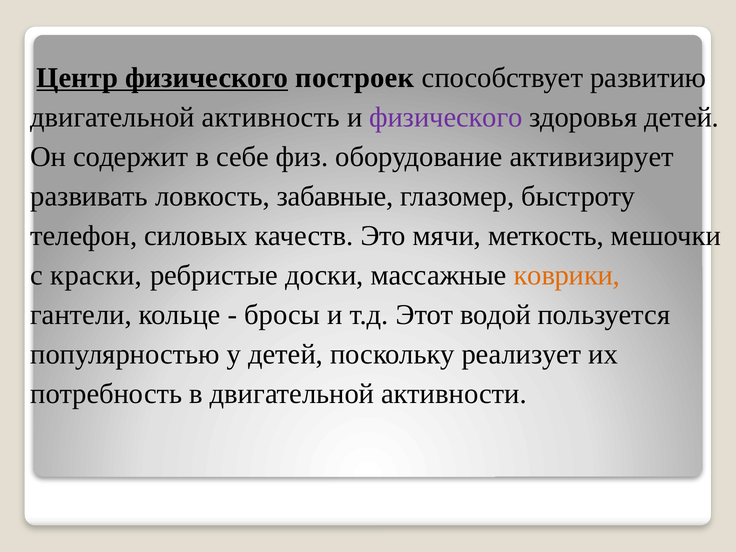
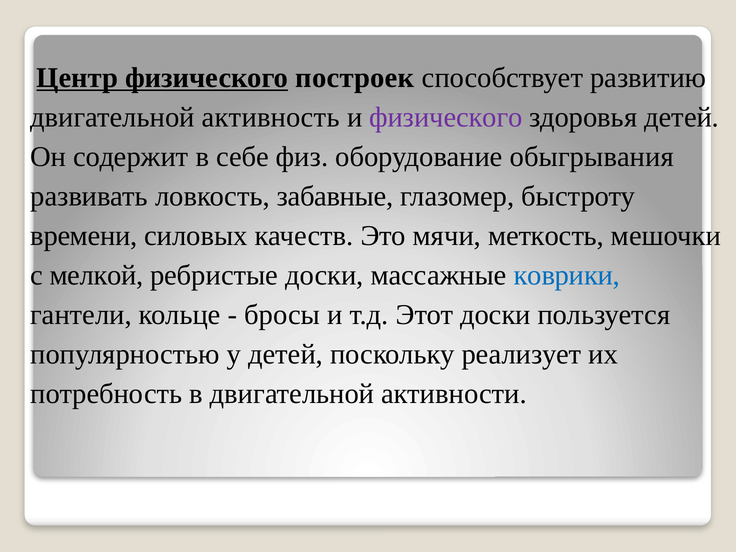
активизирует: активизирует -> обыгрывания
телефон: телефон -> времени
краски: краски -> мелкой
коврики colour: orange -> blue
Этот водой: водой -> доски
